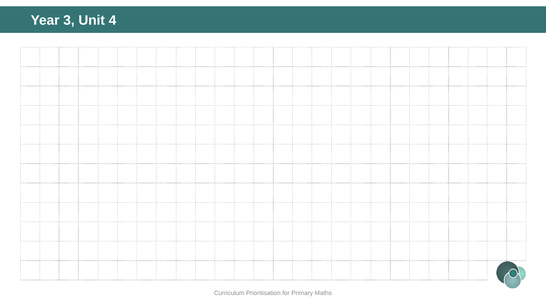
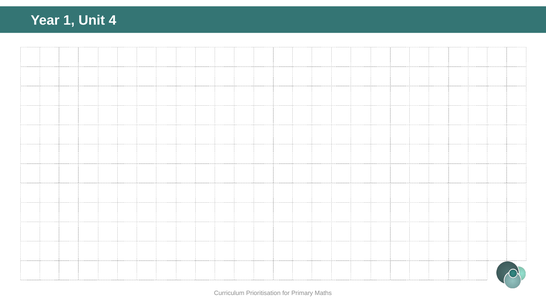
3: 3 -> 1
